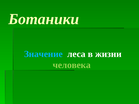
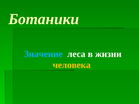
человека colour: light green -> yellow
